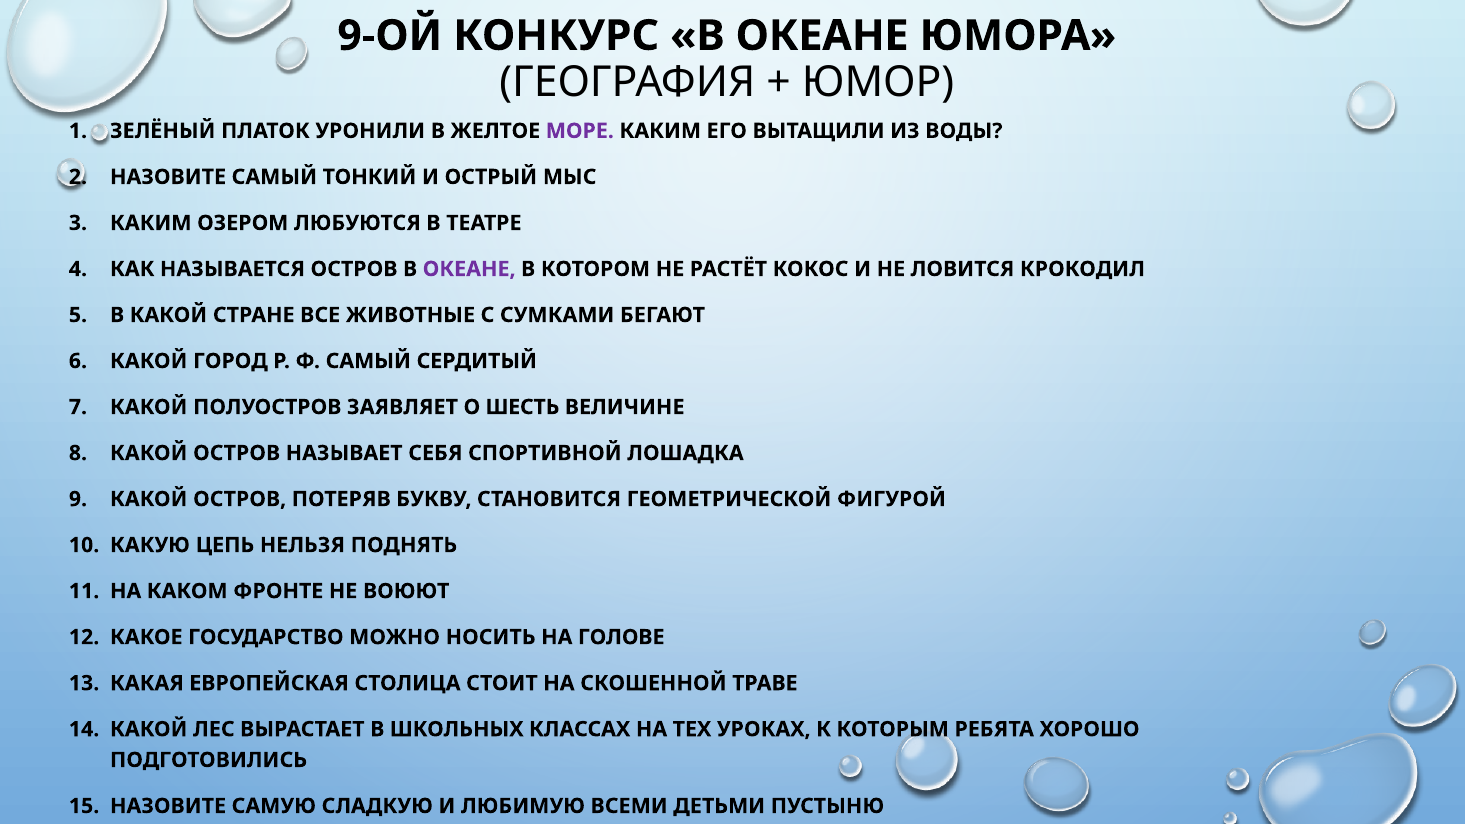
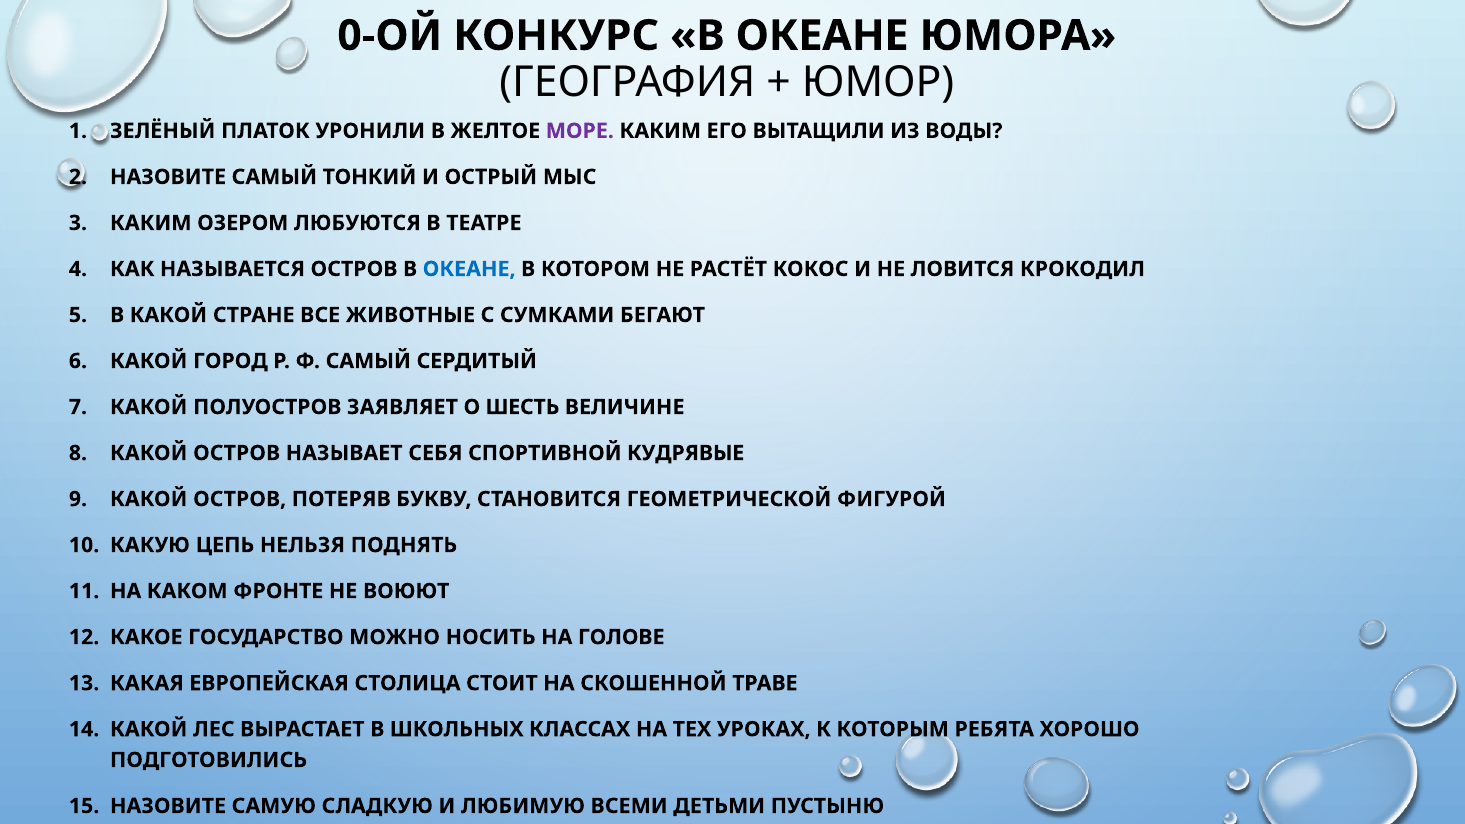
9-ОЙ: 9-ОЙ -> 0-ОЙ
ОКЕАНЕ at (469, 269) colour: purple -> blue
ЛОШАДКА: ЛОШАДКА -> КУДРЯВЫЕ
